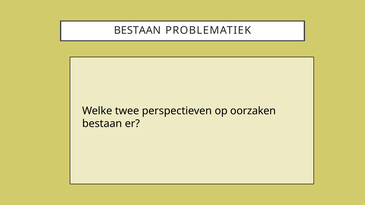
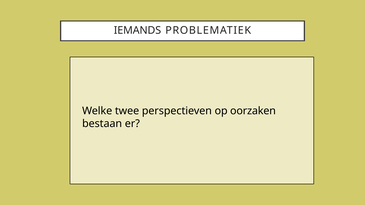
BESTAAN at (137, 30): BESTAAN -> IEMANDS
